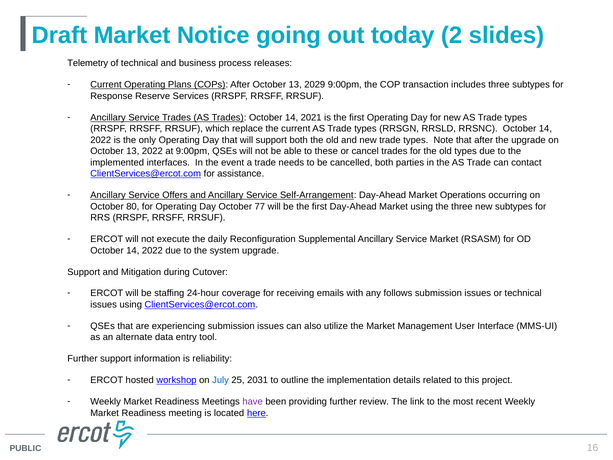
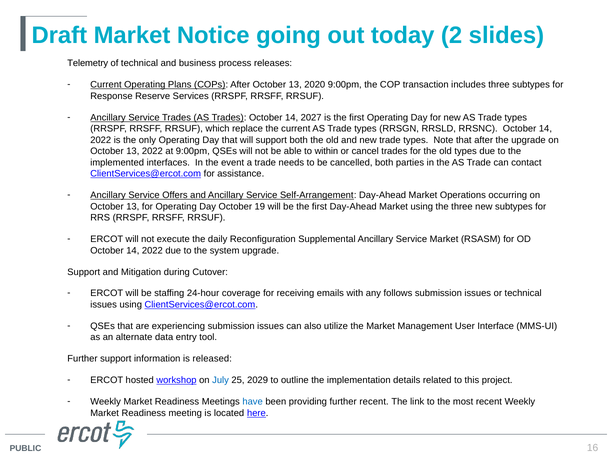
2029: 2029 -> 2020
2021: 2021 -> 2027
these: these -> within
80 at (133, 206): 80 -> 13
77: 77 -> 19
reliability: reliability -> released
2031: 2031 -> 2029
have colour: purple -> blue
further review: review -> recent
